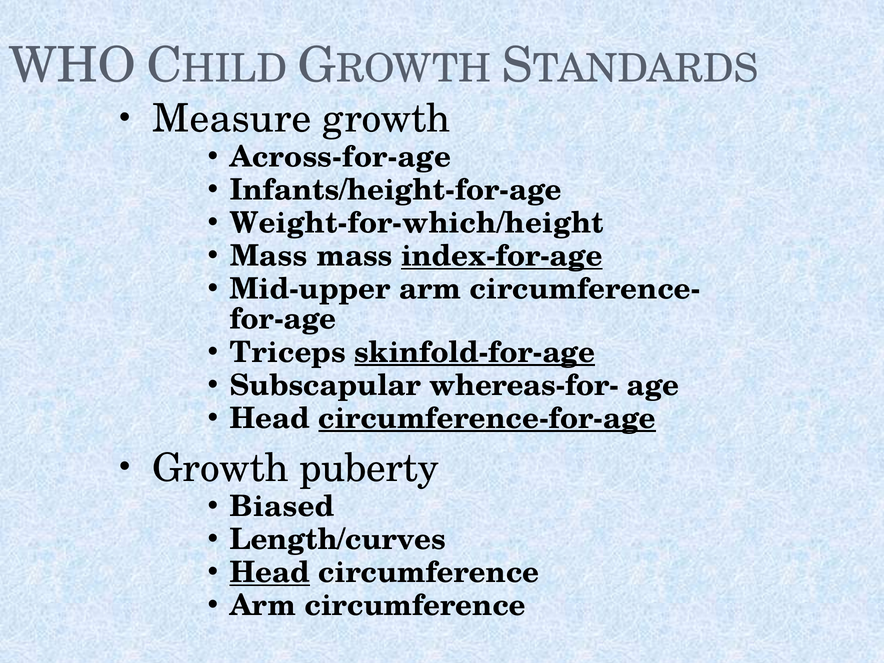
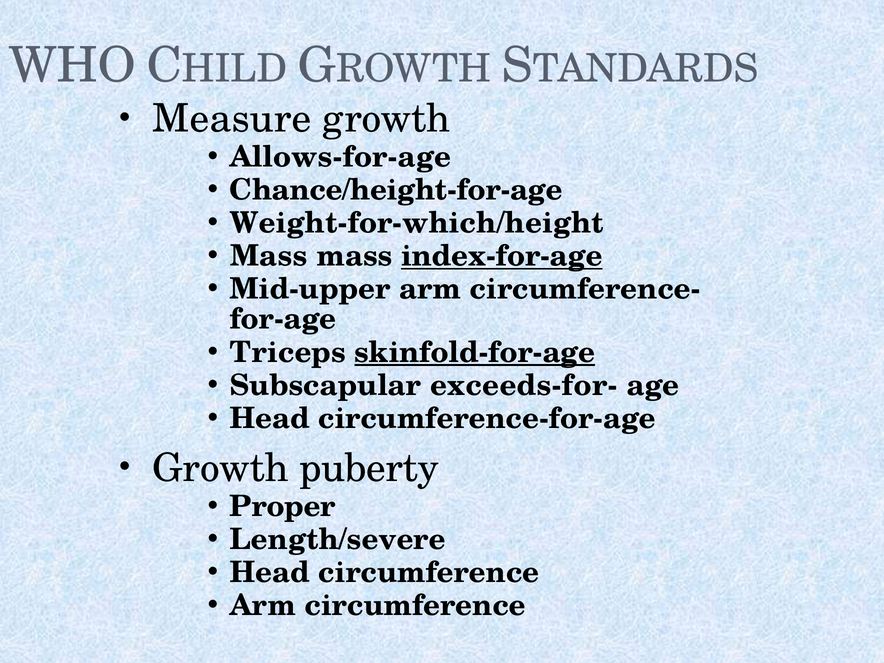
Across-for-age: Across-for-age -> Allows-for-age
Infants/height-for-age: Infants/height-for-age -> Chance/height-for-age
whereas-for-: whereas-for- -> exceeds-for-
circumference-for-age underline: present -> none
Biased: Biased -> Proper
Length/curves: Length/curves -> Length/severe
Head at (270, 572) underline: present -> none
